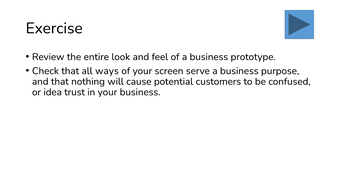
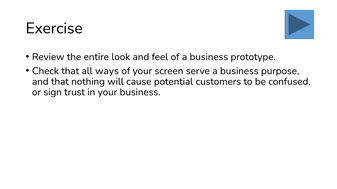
idea: idea -> sign
